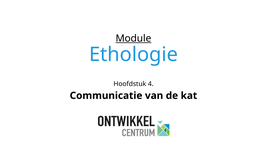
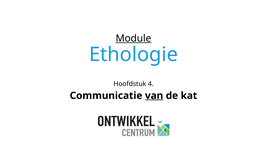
van underline: none -> present
